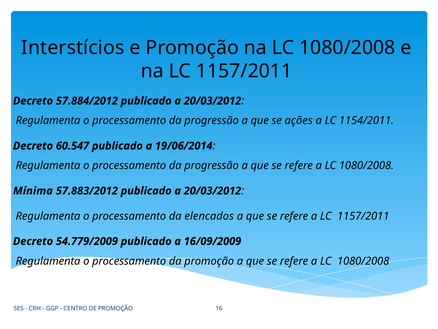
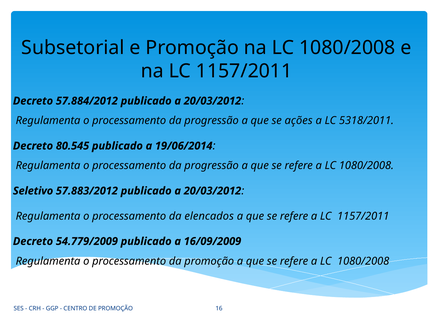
Interstícios: Interstícios -> Subsetorial
1154/2011: 1154/2011 -> 5318/2011
60.547: 60.547 -> 80.545
Mínima: Mínima -> Seletivo
